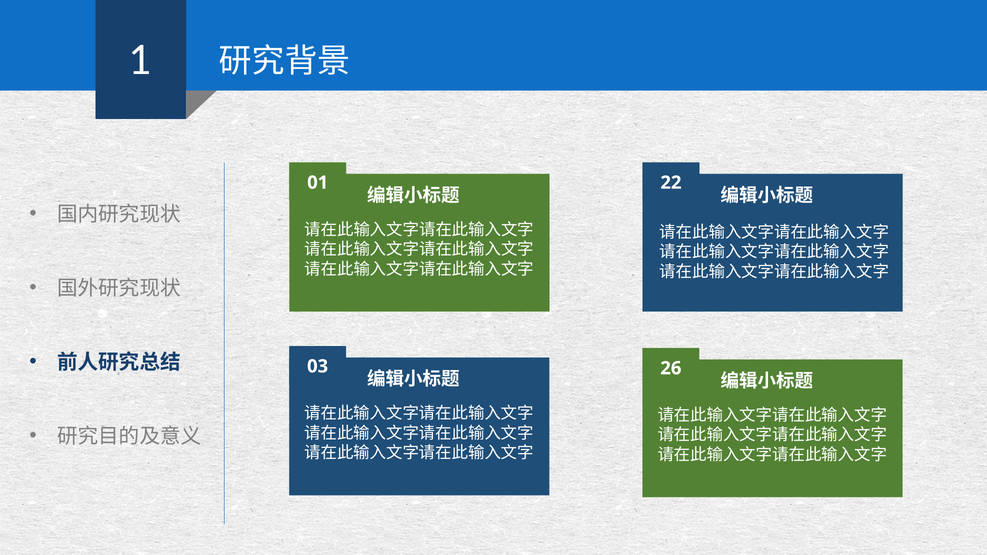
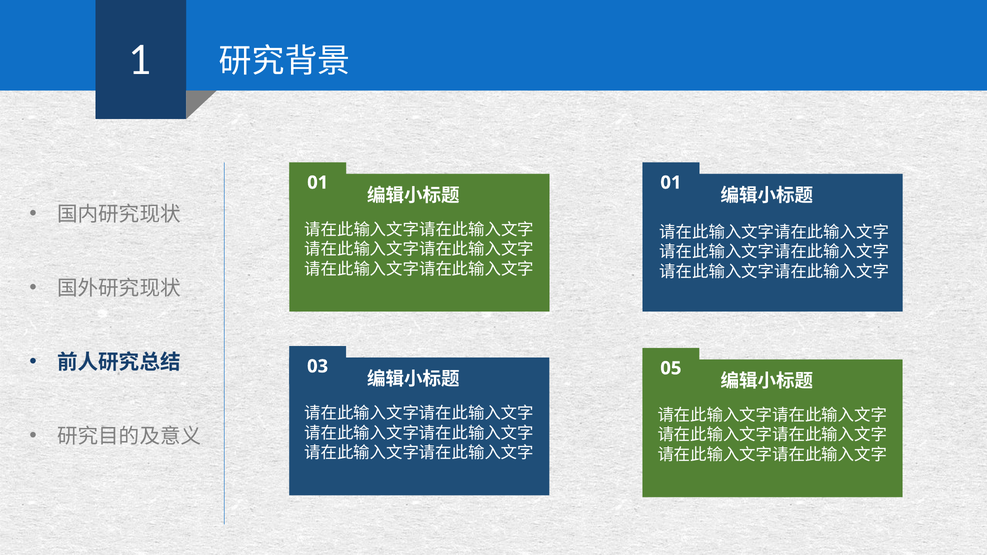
22 at (671, 183): 22 -> 01
26: 26 -> 05
